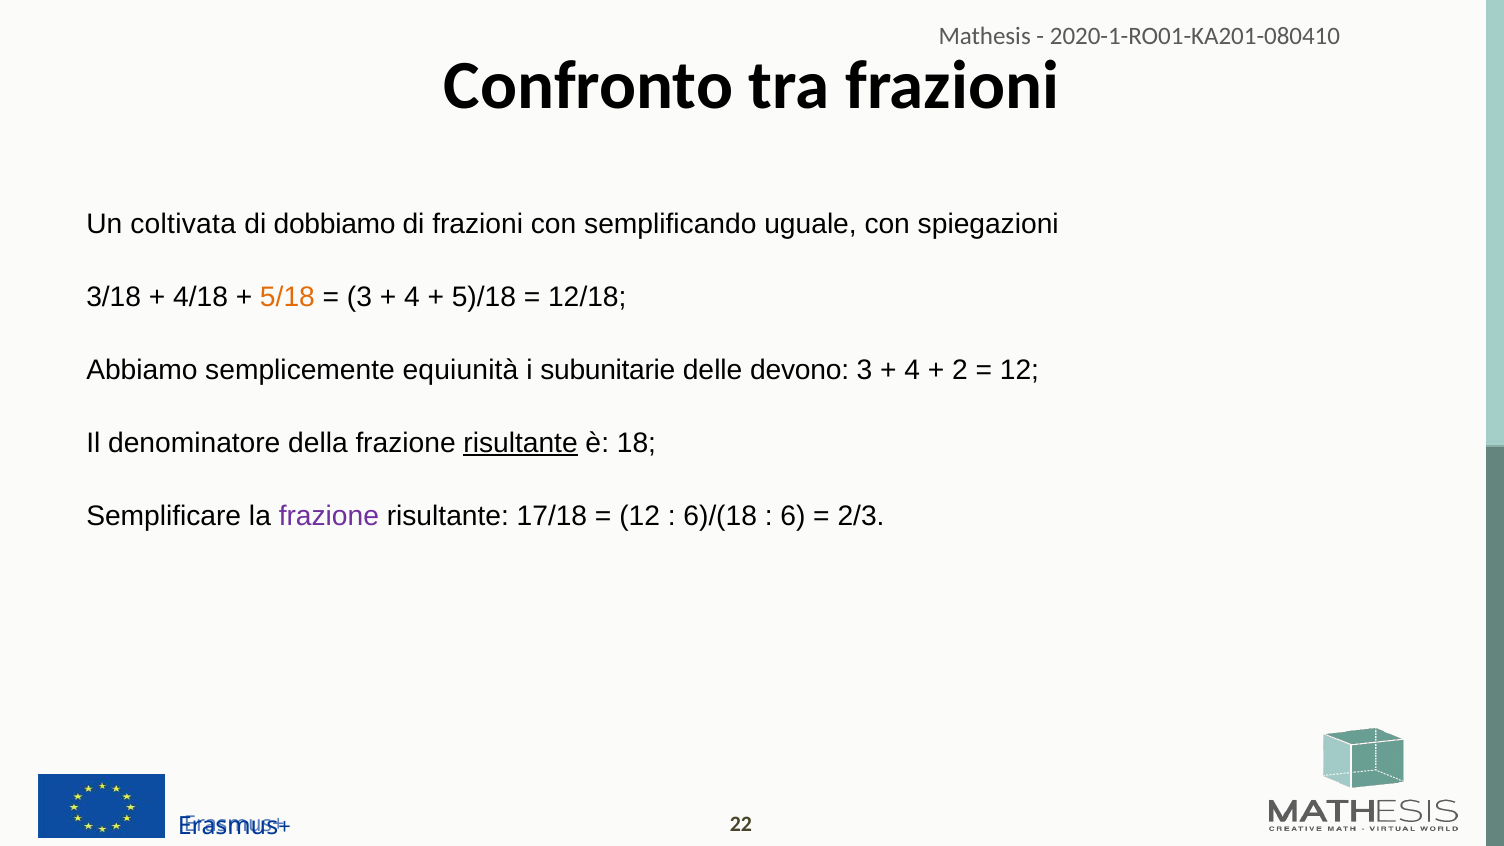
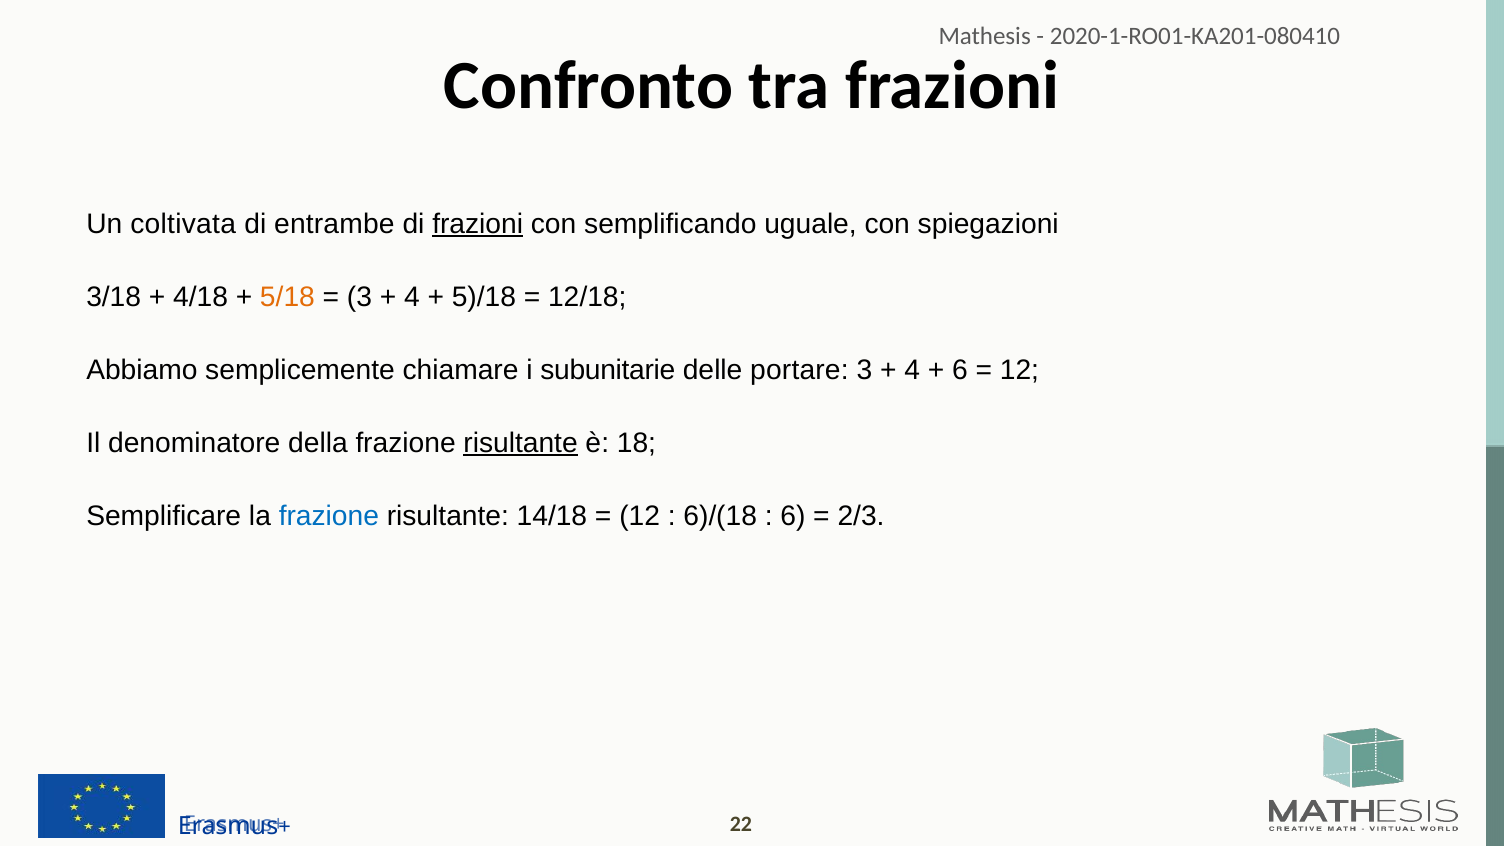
dobbiamo: dobbiamo -> entrambe
frazioni at (478, 224) underline: none -> present
equiunità: equiunità -> chiamare
devono: devono -> portare
2 at (960, 370): 2 -> 6
frazione at (329, 516) colour: purple -> blue
17/18: 17/18 -> 14/18
